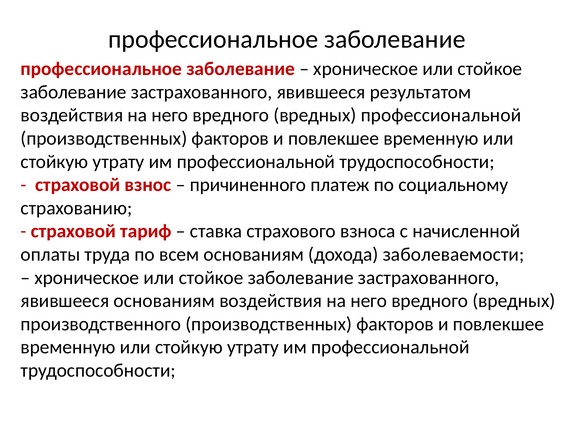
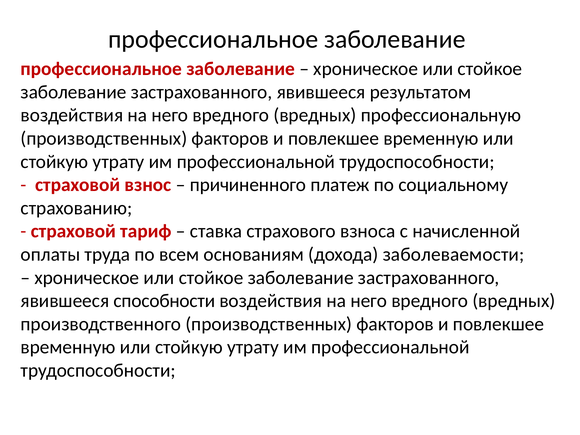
вредных профессиональной: профессиональной -> профессиональную
явившееся основаниям: основаниям -> способности
